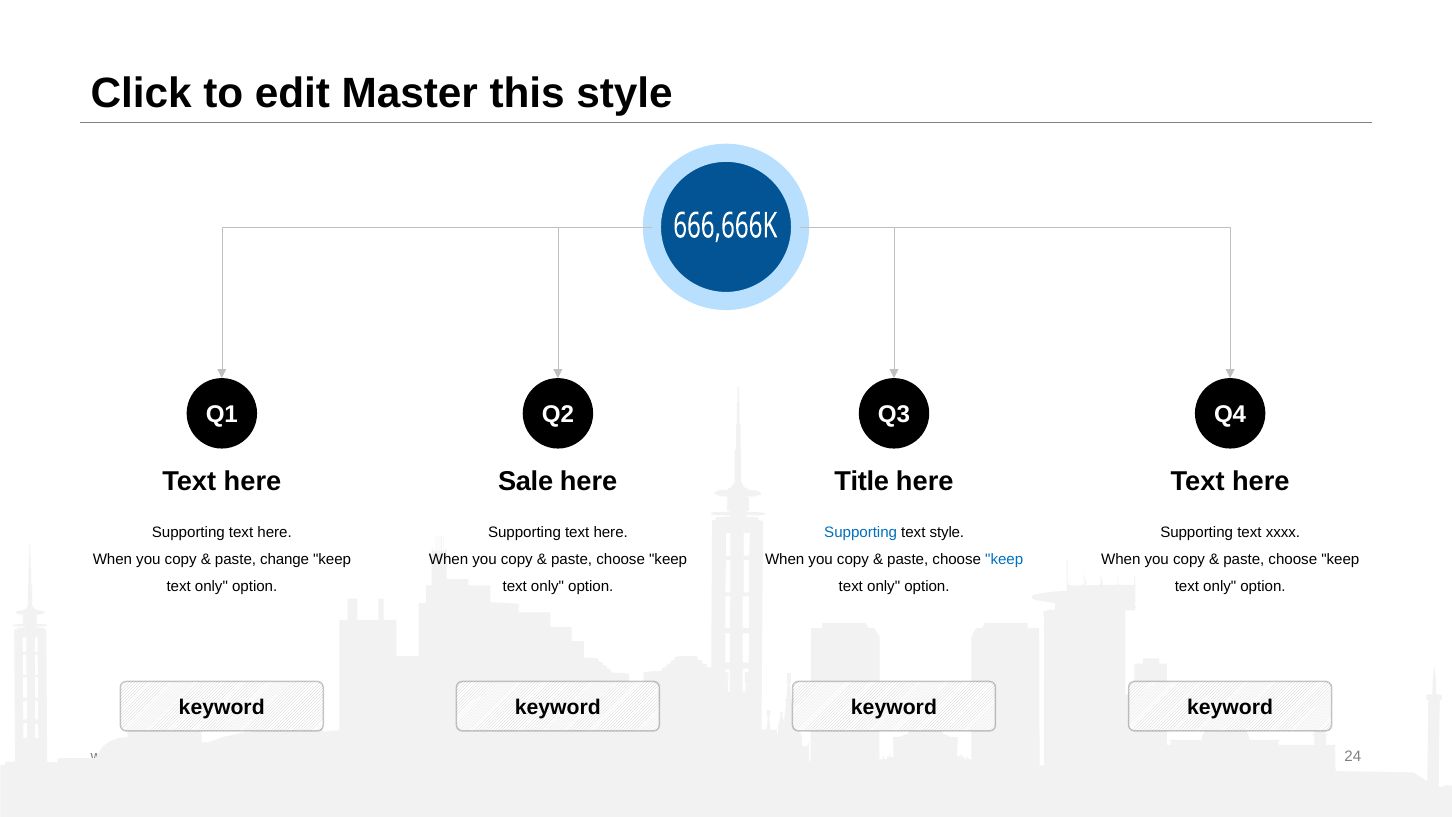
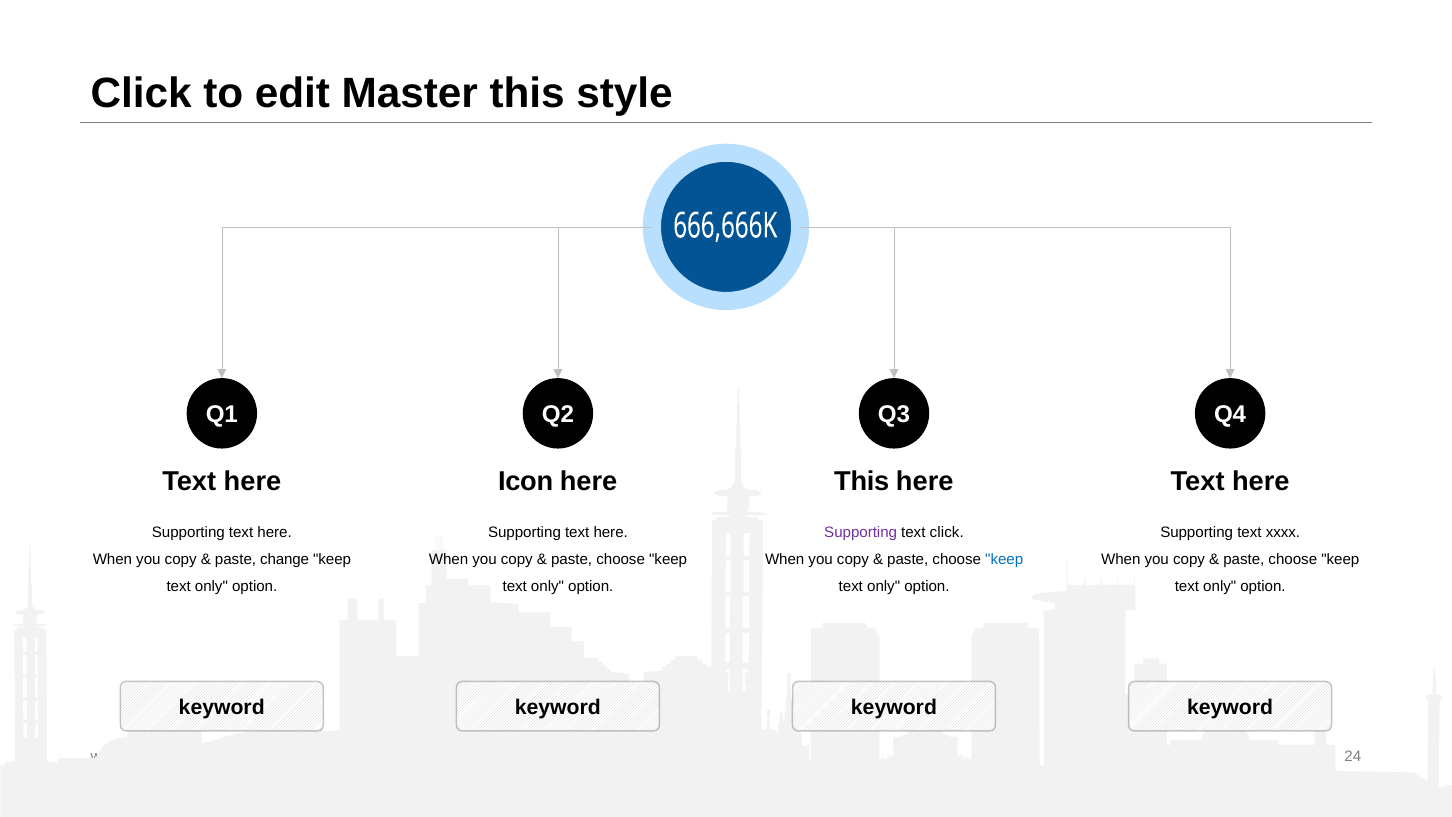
Sale: Sale -> Icon
Title at (862, 482): Title -> This
Supporting at (861, 533) colour: blue -> purple
text style: style -> click
